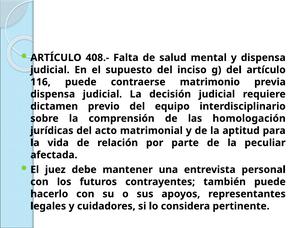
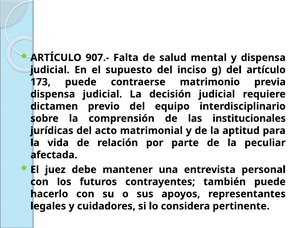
408.-: 408.- -> 907.-
116: 116 -> 173
homologación: homologación -> institucionales
